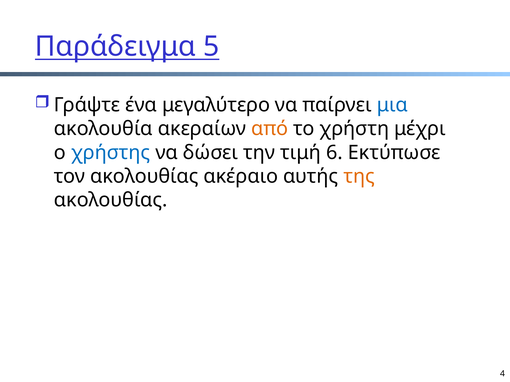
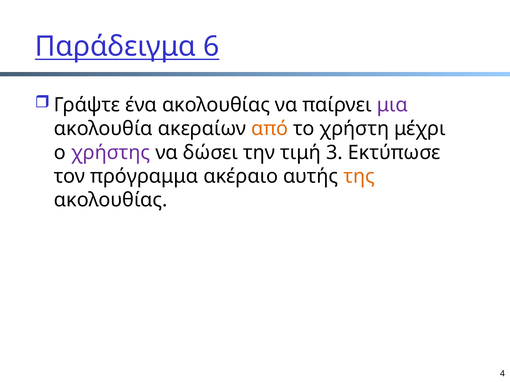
5: 5 -> 6
ένα μεγαλύτερο: μεγαλύτερο -> ακολουθίας
μια colour: blue -> purple
χρήστης colour: blue -> purple
6: 6 -> 3
τον ακολουθίας: ακολουθίας -> πρόγραμμα
